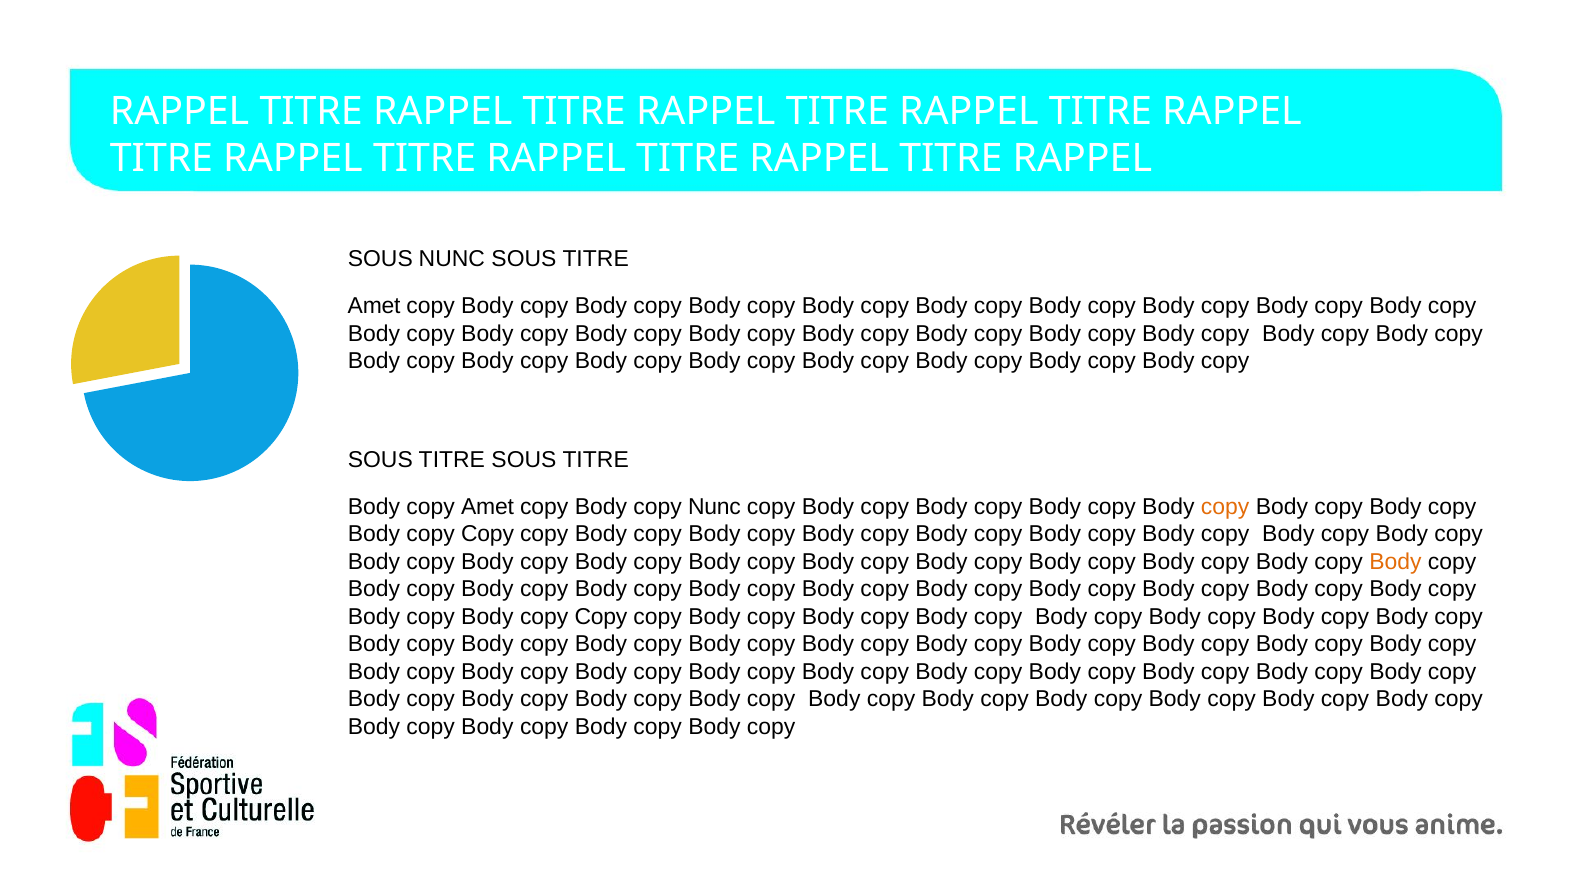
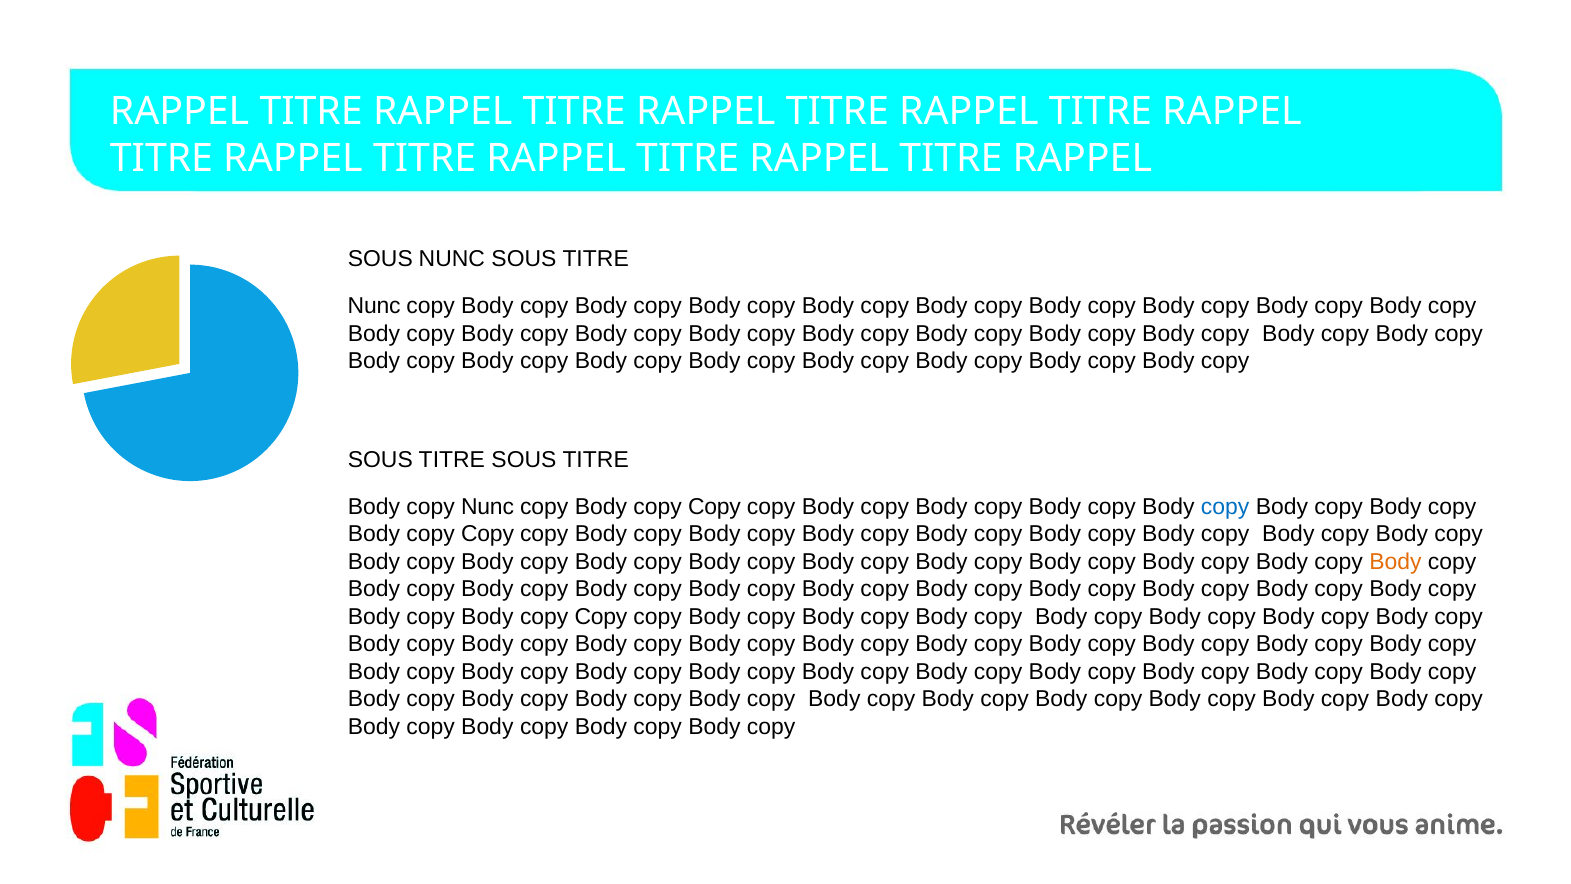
Amet at (374, 306): Amet -> Nunc
copy Amet: Amet -> Nunc
Nunc at (715, 507): Nunc -> Copy
copy at (1225, 507) colour: orange -> blue
